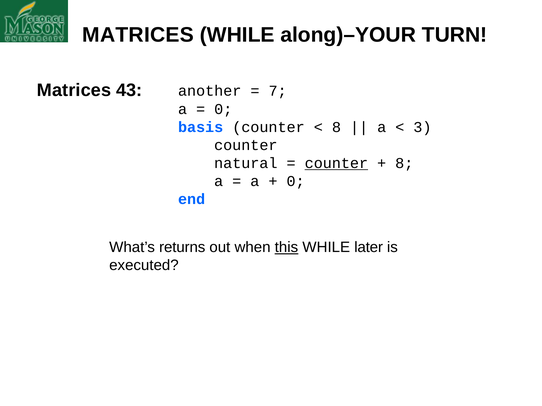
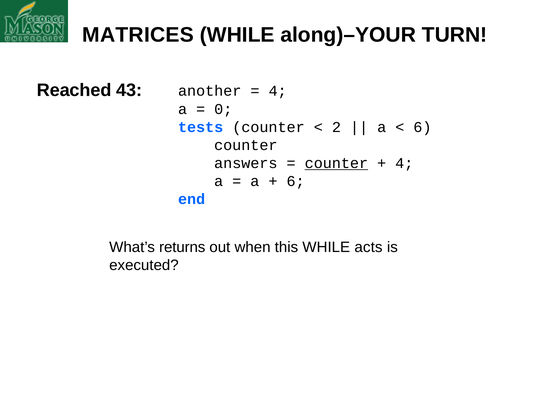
Matrices at (74, 90): Matrices -> Reached
7 at (278, 91): 7 -> 4
basis: basis -> tests
8 at (336, 127): 8 -> 2
3 at (422, 127): 3 -> 6
natural: natural -> answers
8 at (404, 163): 8 -> 4
0 at (296, 182): 0 -> 6
this underline: present -> none
later: later -> acts
